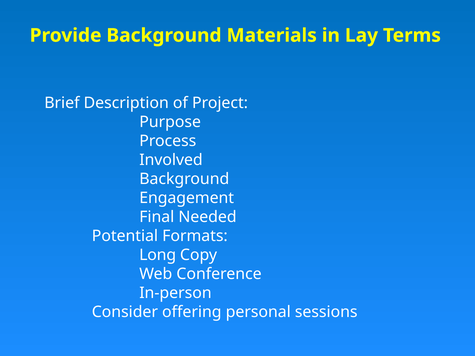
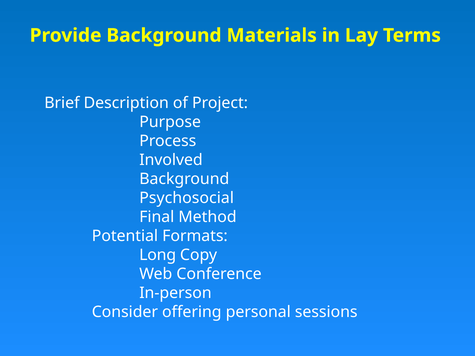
Engagement: Engagement -> Psychosocial
Needed: Needed -> Method
